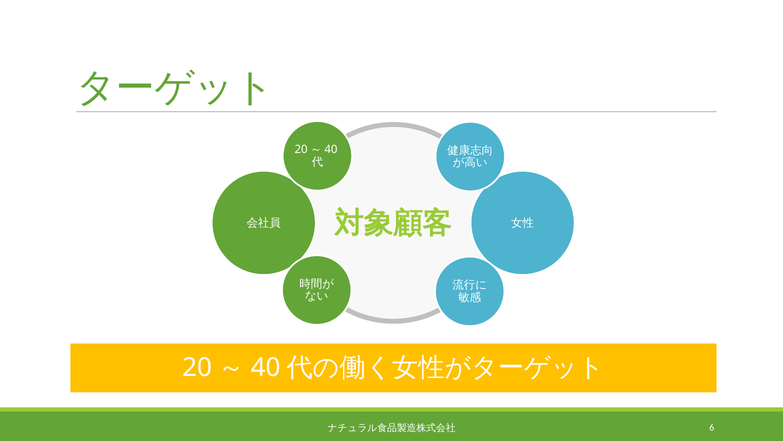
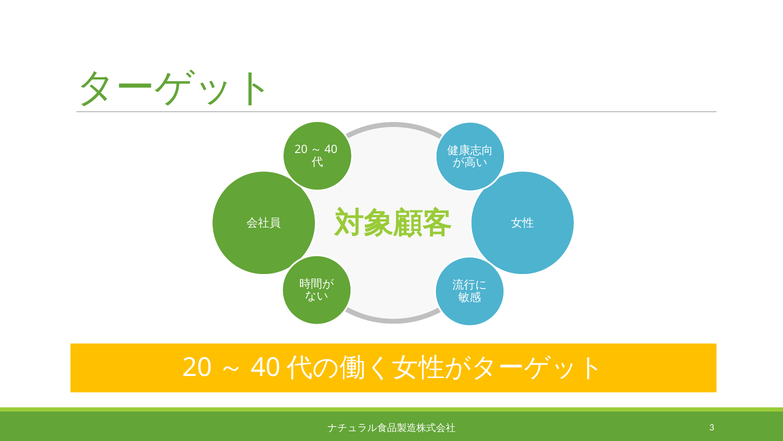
6: 6 -> 3
